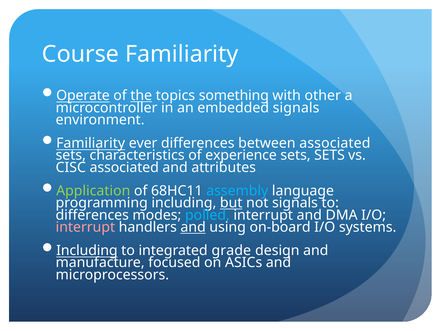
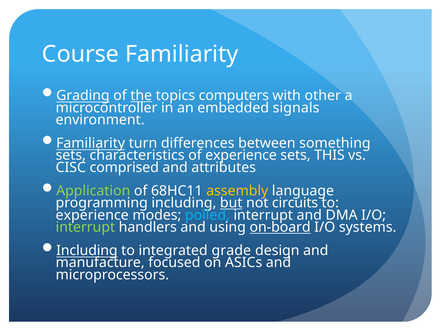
Operate: Operate -> Grading
something: something -> computers
ever: ever -> turn
between associated: associated -> something
sets SETS: SETS -> THIS
CISC associated: associated -> comprised
assembly colour: light blue -> yellow
not signals: signals -> circuits
differences at (92, 215): differences -> experience
interrupt at (85, 227) colour: pink -> light green
and at (193, 227) underline: present -> none
on-board underline: none -> present
